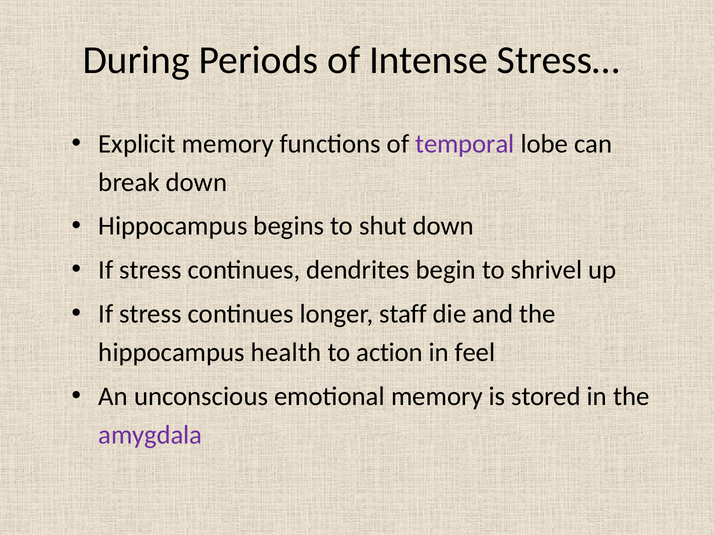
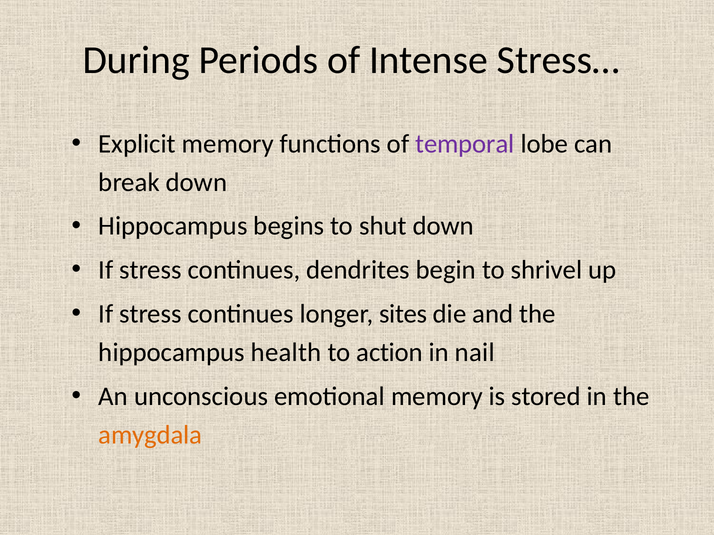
staff: staff -> sites
feel: feel -> nail
amygdala colour: purple -> orange
